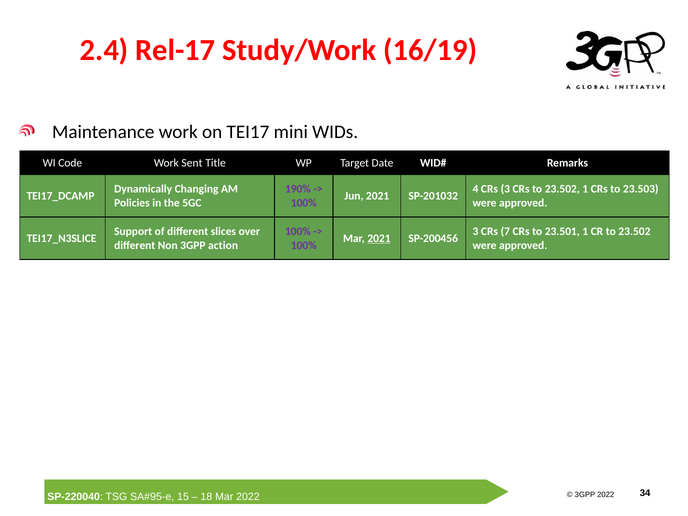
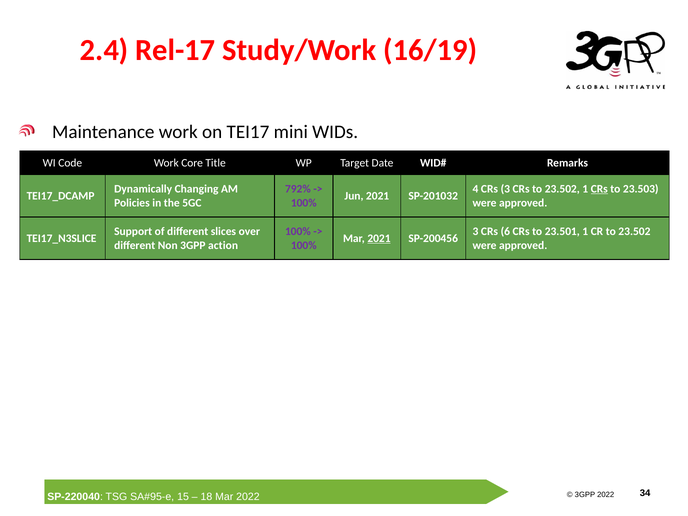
Sent: Sent -> Core
190%: 190% -> 792%
CRs at (599, 189) underline: none -> present
7: 7 -> 6
